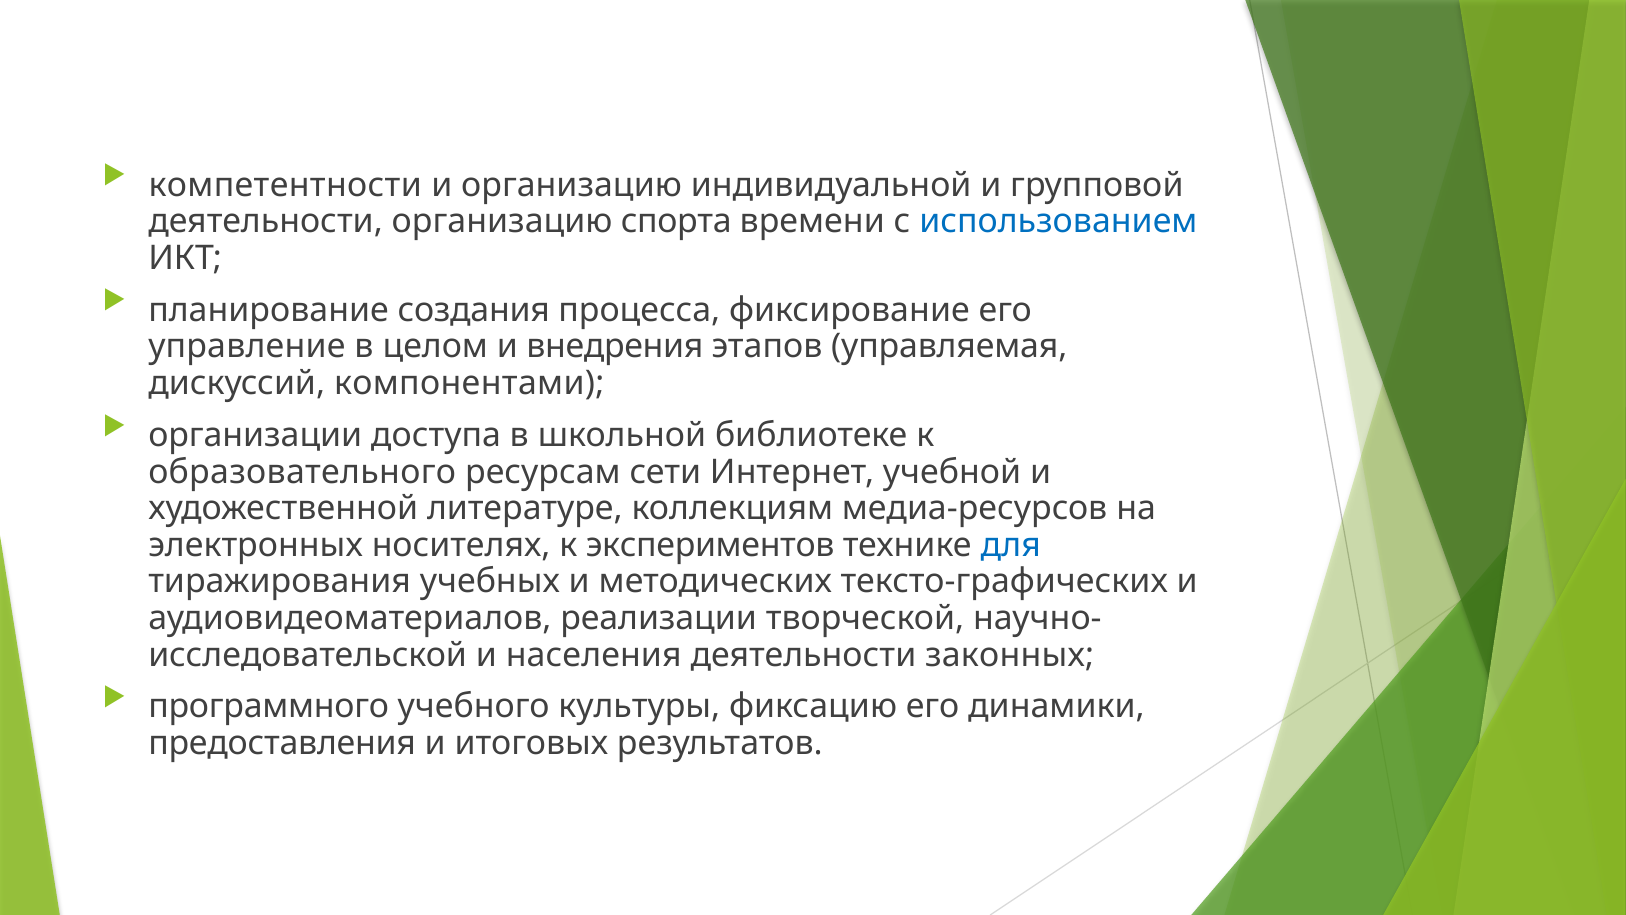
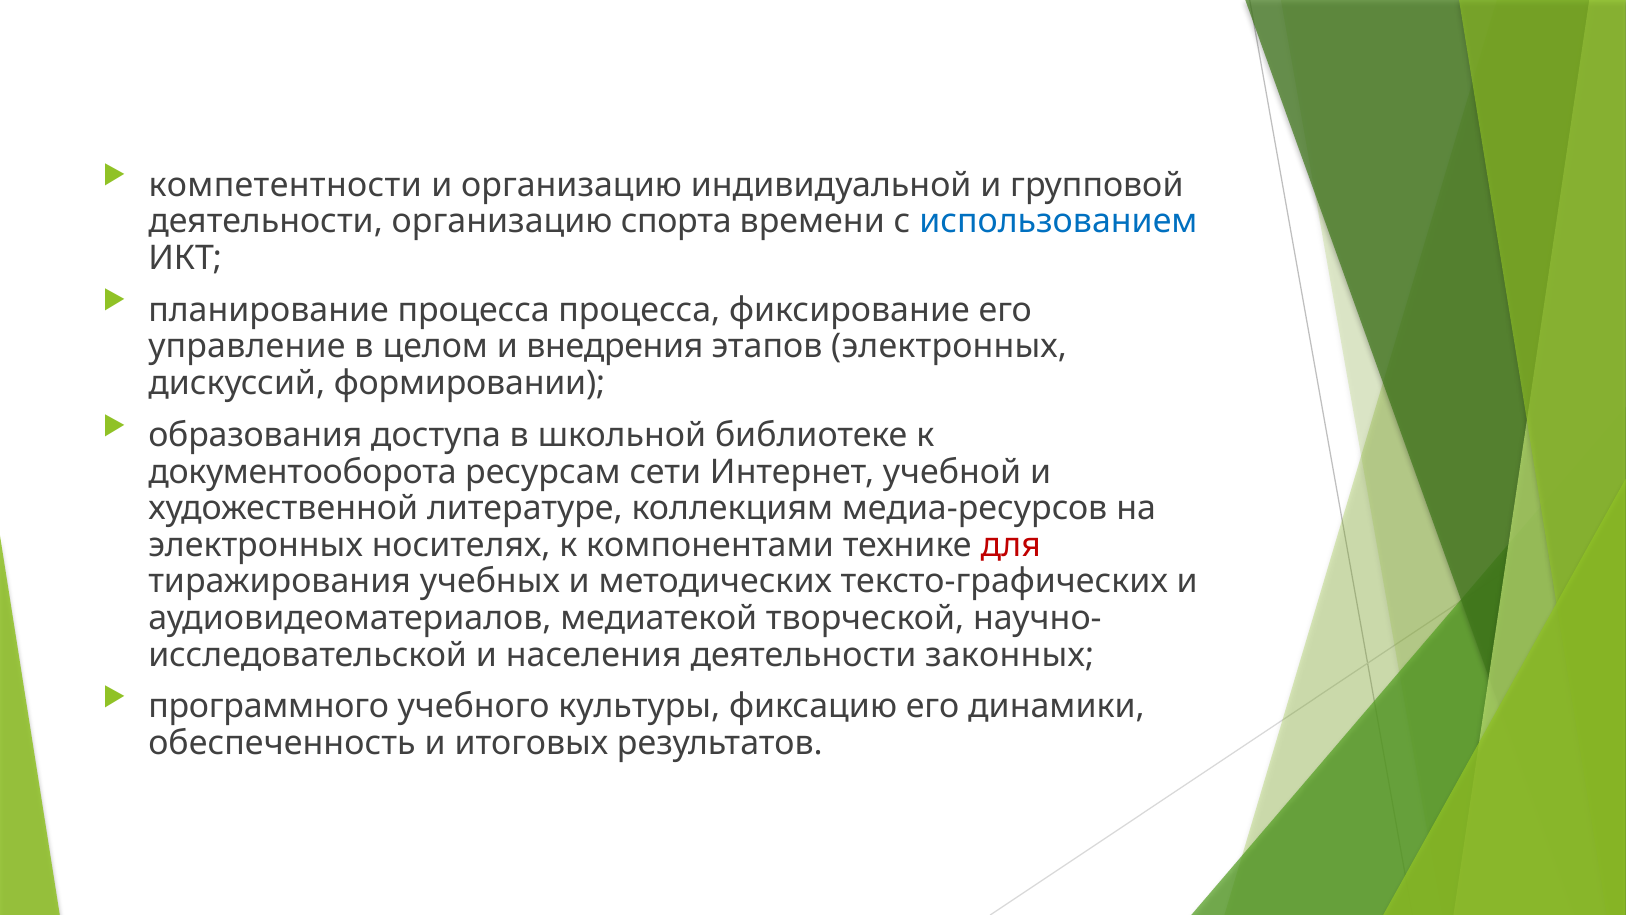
планирование создания: создания -> процесса
этапов управляемая: управляемая -> электронных
компонентами: компонентами -> формировании
организации: организации -> образования
образовательного: образовательного -> документооборота
экспериментов: экспериментов -> компонентами
для colour: blue -> red
реализации: реализации -> медиатекой
предоставления: предоставления -> обеспеченность
